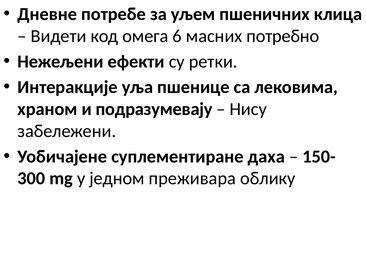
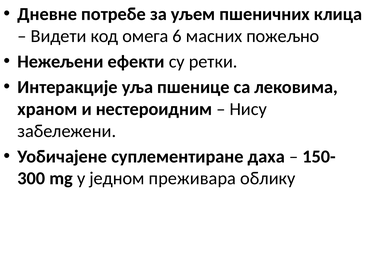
потребно: потребно -> пожељно
подразумевају: подразумевају -> нестероидним
